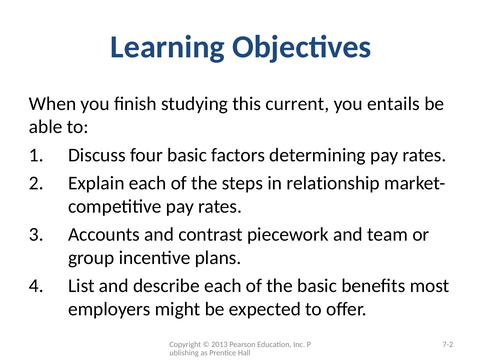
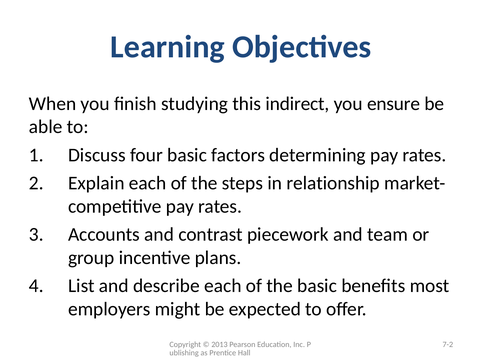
current: current -> indirect
entails: entails -> ensure
